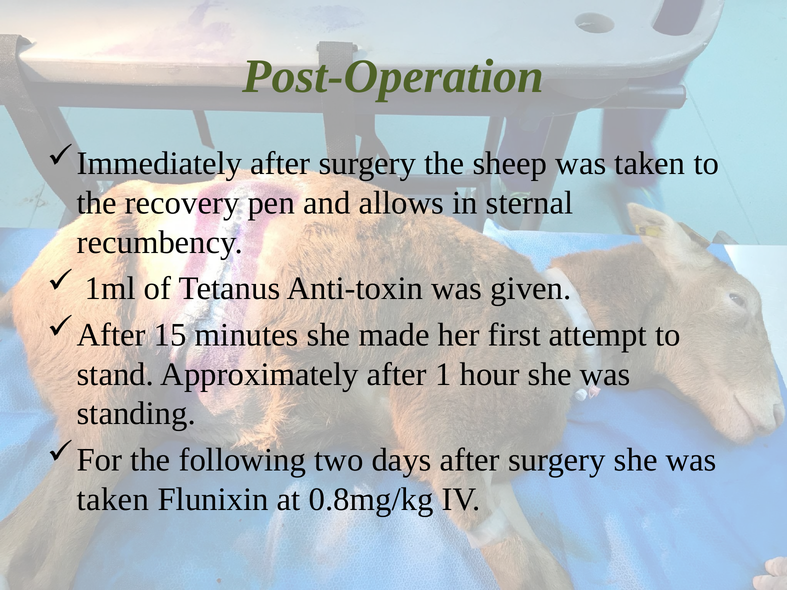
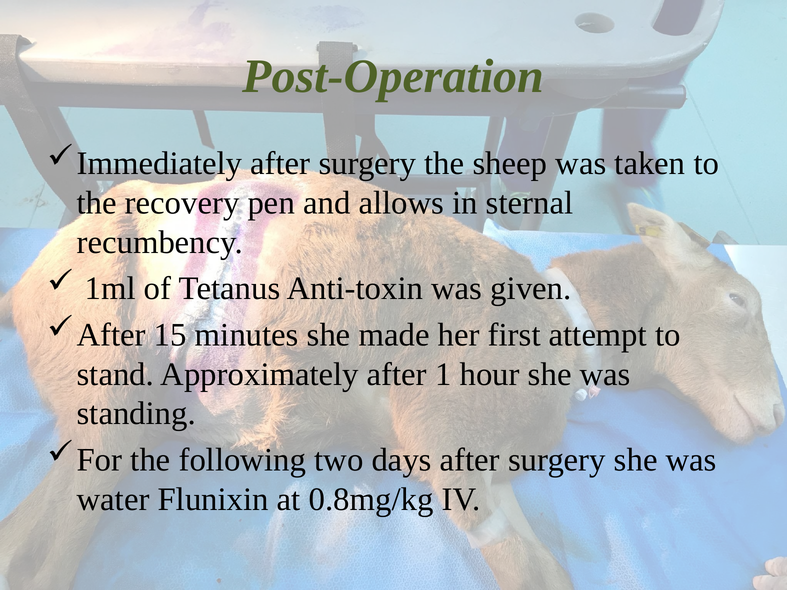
taken at (113, 499): taken -> water
